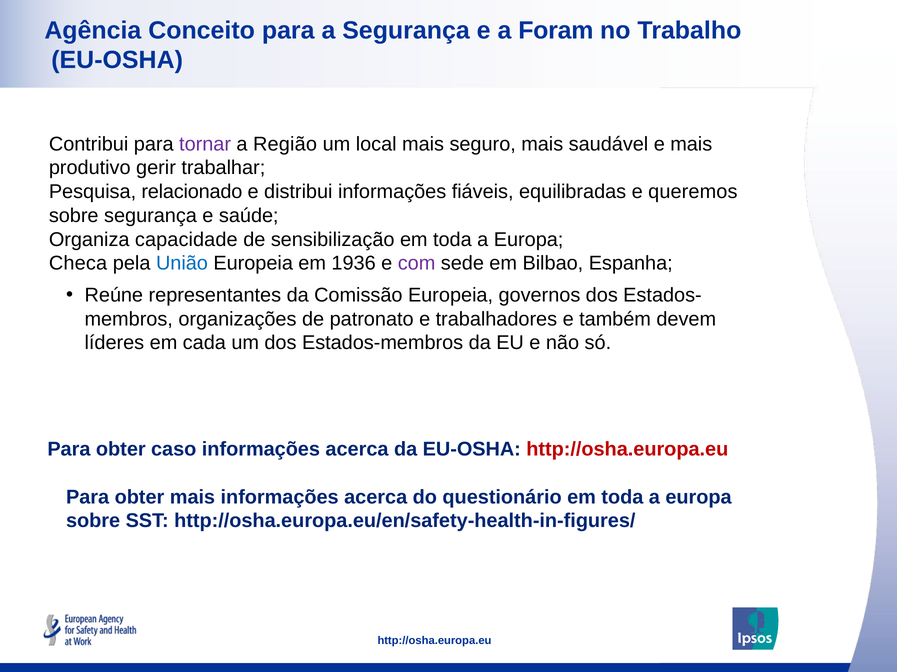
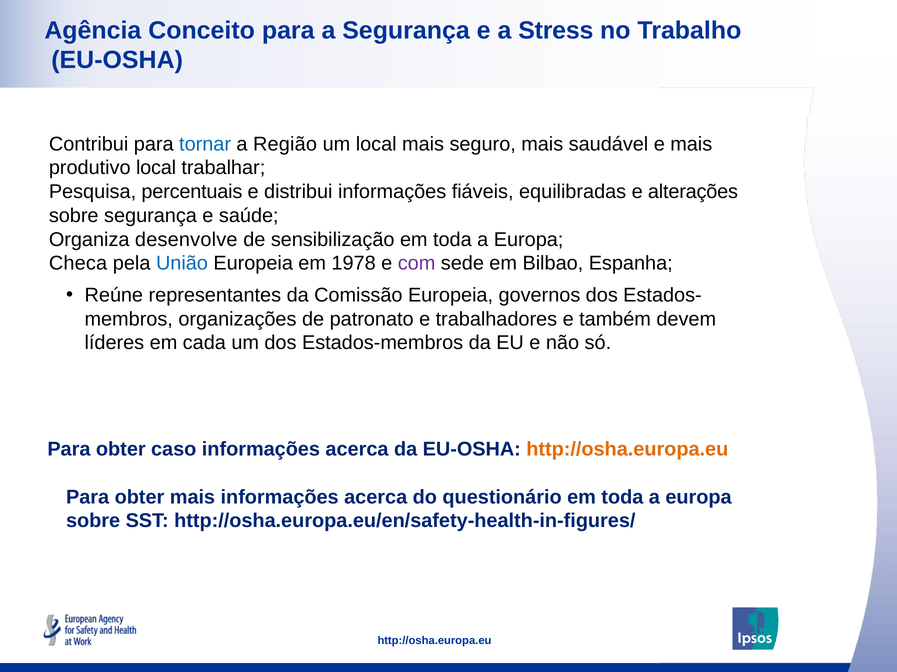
Foram: Foram -> Stress
tornar colour: purple -> blue
produtivo gerir: gerir -> local
relacionado: relacionado -> percentuais
queremos: queremos -> alterações
capacidade: capacidade -> desenvolve
1936: 1936 -> 1978
http://osha.europa.eu at (627, 450) colour: red -> orange
